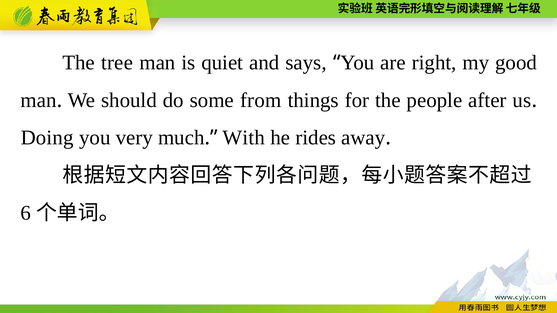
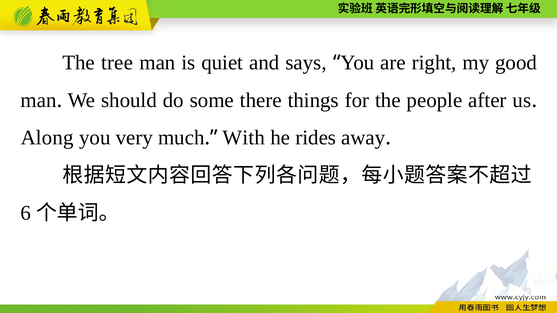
from: from -> there
Doing: Doing -> Along
